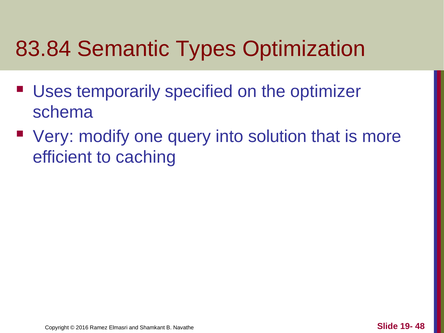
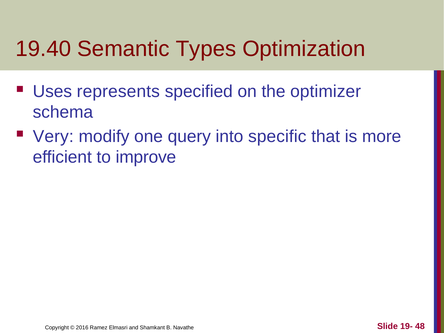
83.84: 83.84 -> 19.40
temporarily: temporarily -> represents
solution: solution -> specific
caching: caching -> improve
